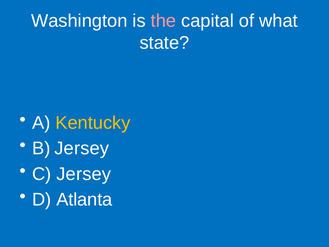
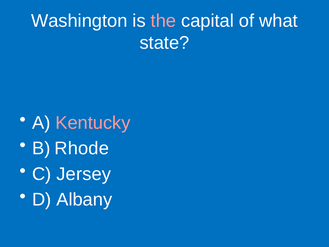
Kentucky colour: yellow -> pink
B Jersey: Jersey -> Rhode
Atlanta: Atlanta -> Albany
